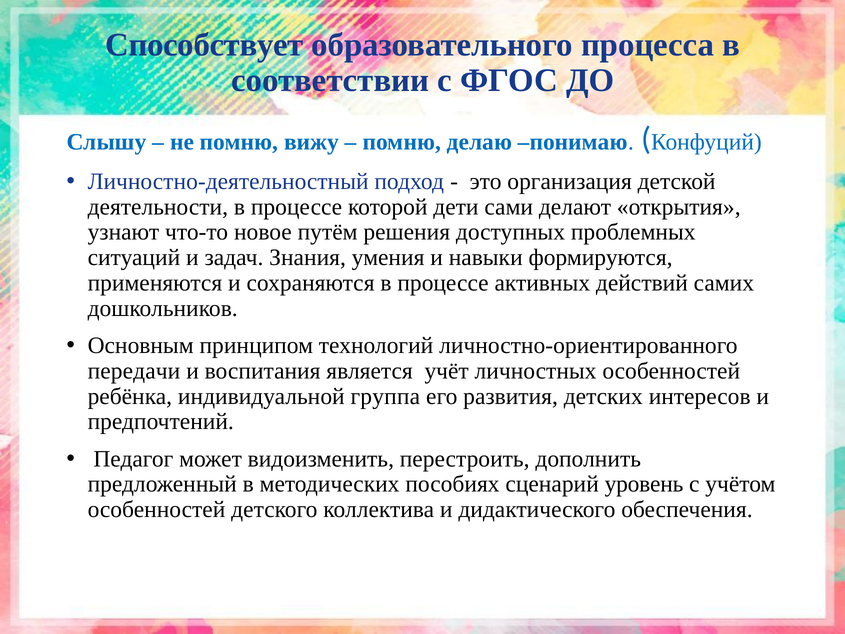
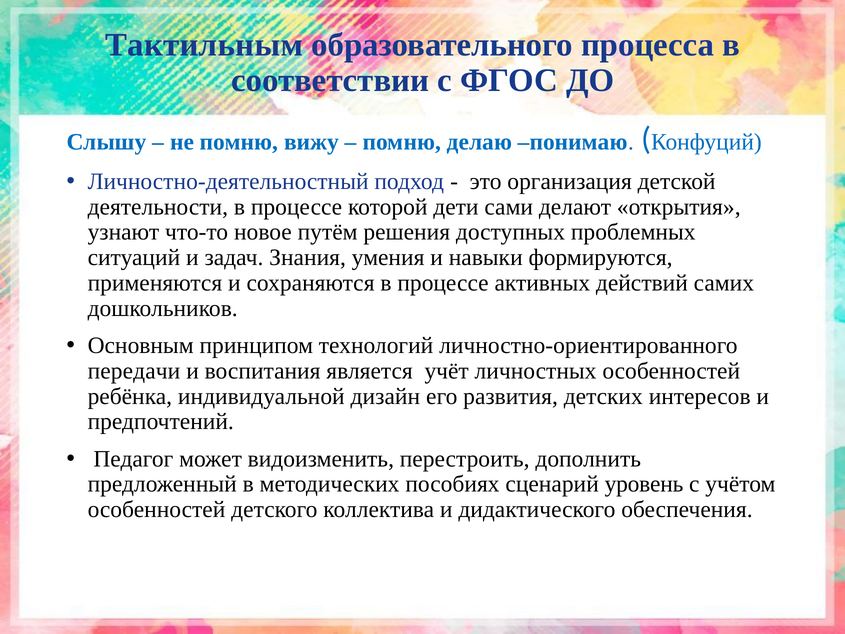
Способствует: Способствует -> Тактильным
группа: группа -> дизайн
